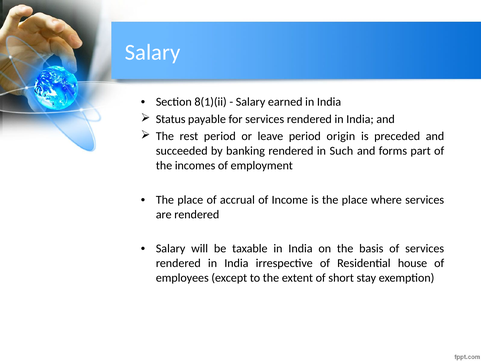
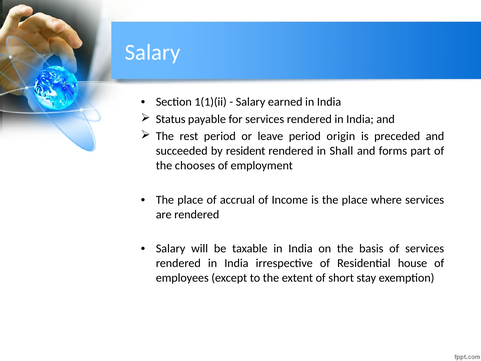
8(1)(ii: 8(1)(ii -> 1(1)(ii
banking: banking -> resident
Such: Such -> Shall
incomes: incomes -> chooses
